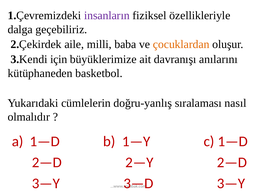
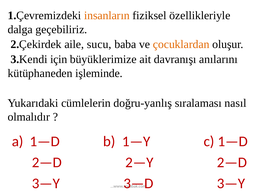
insanların colour: purple -> orange
milli: milli -> sucu
basketbol: basketbol -> işleminde
